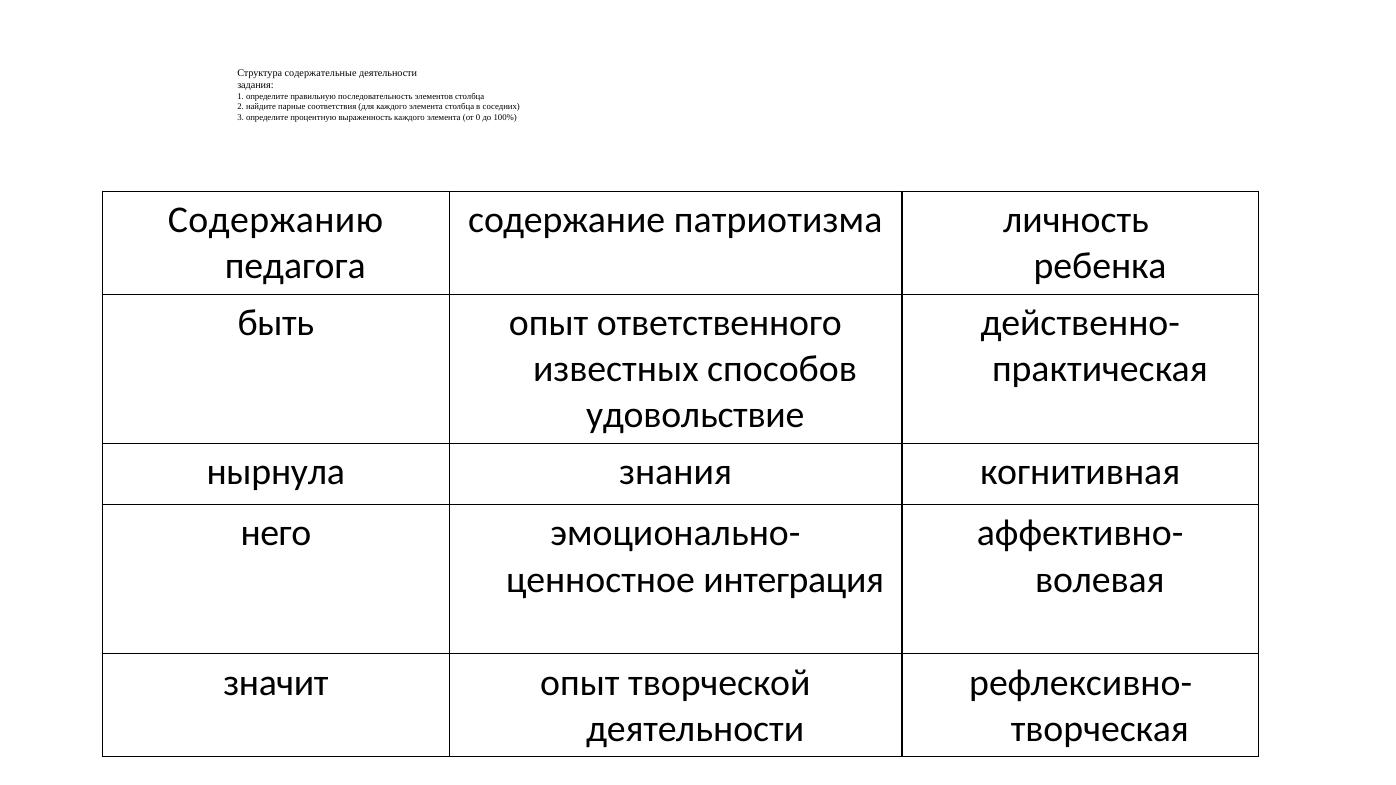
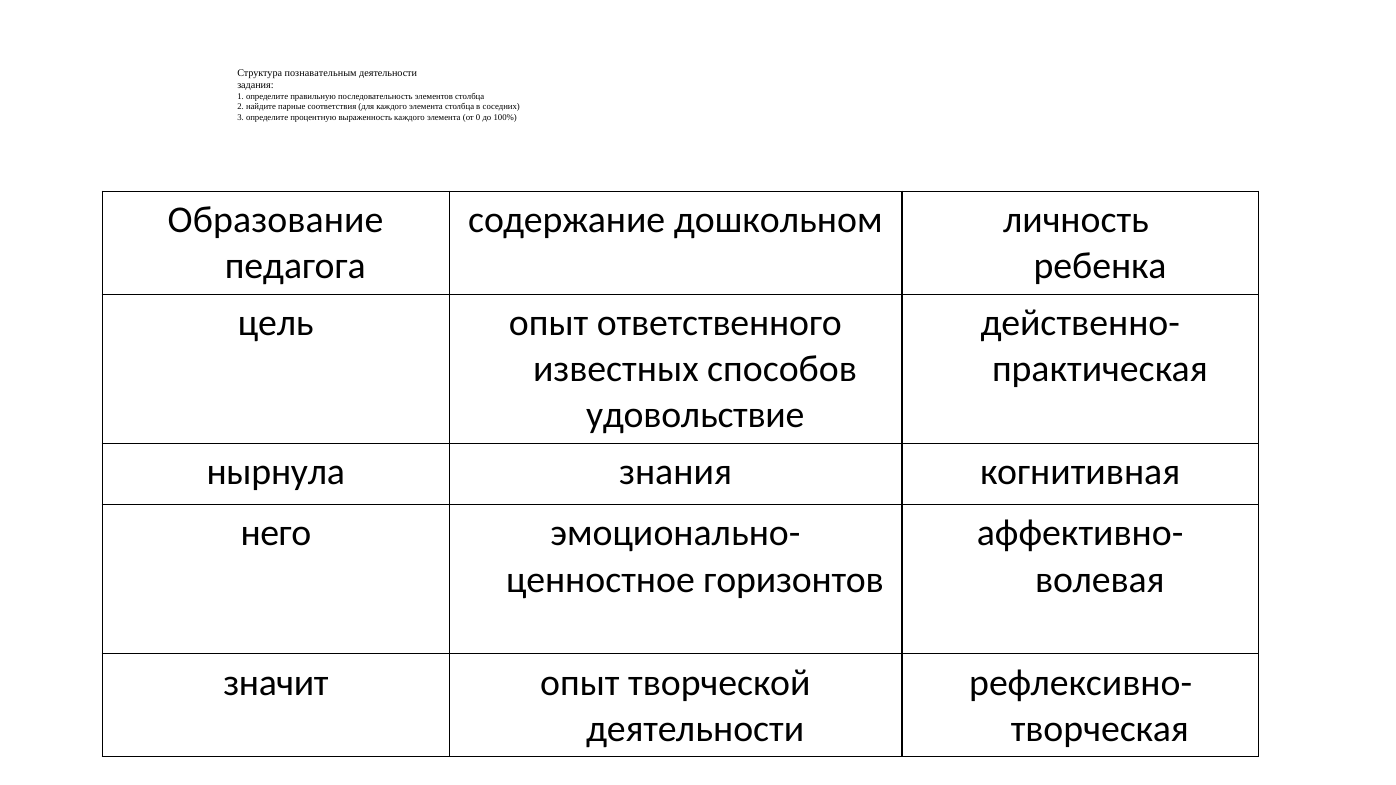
содержательные: содержательные -> познавательным
Содержанию: Содержанию -> Образование
патриотизма: патриотизма -> дошкольном
быть: быть -> цель
интеграция: интеграция -> горизонтов
